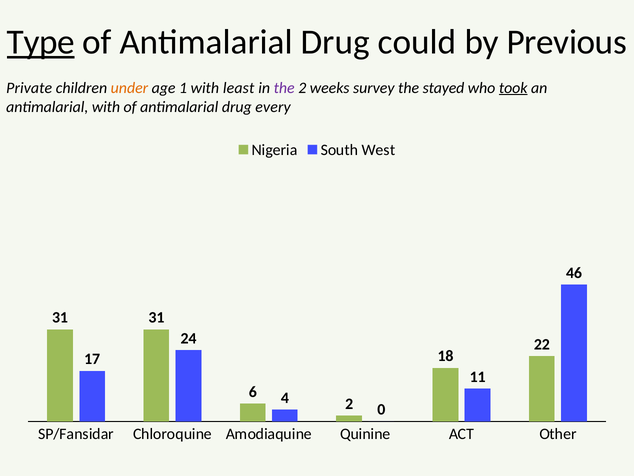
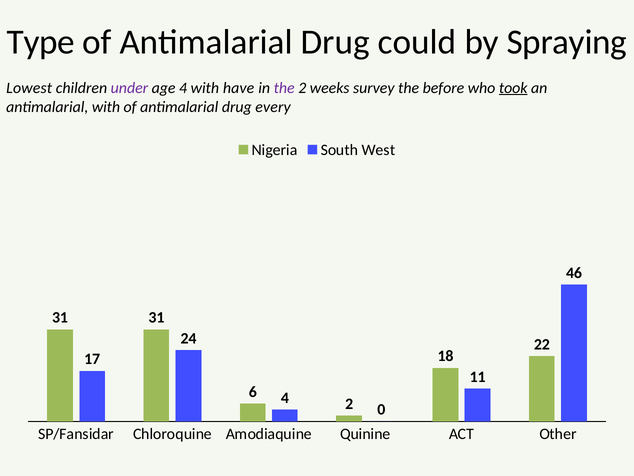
Type underline: present -> none
Previous: Previous -> Spraying
Private: Private -> Lowest
under colour: orange -> purple
age 1: 1 -> 4
least: least -> have
stayed: stayed -> before
